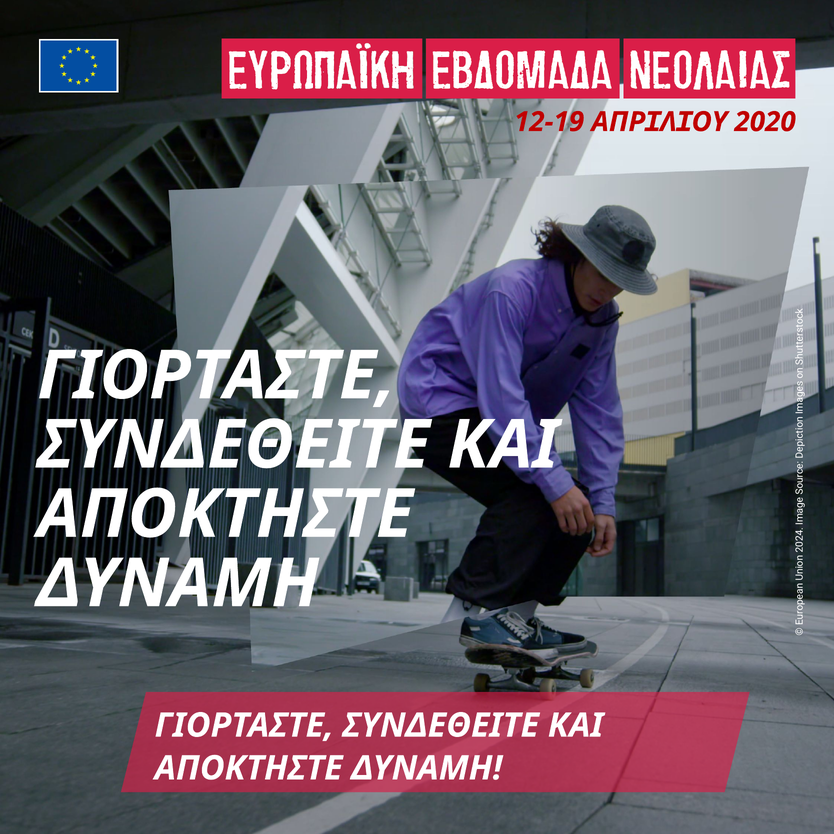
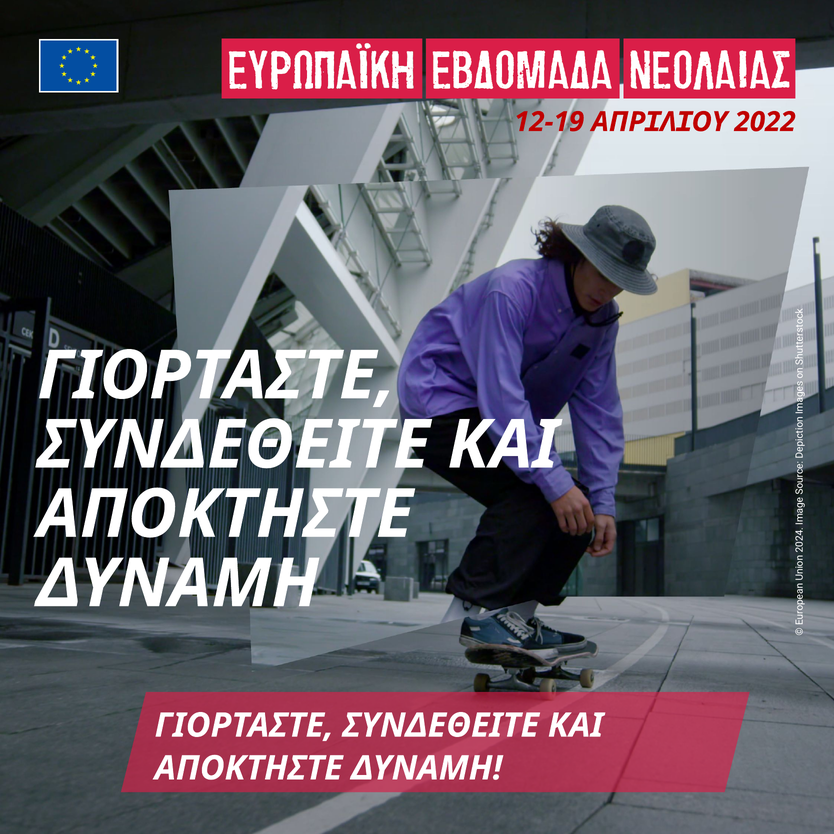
2020: 2020 -> 2022
